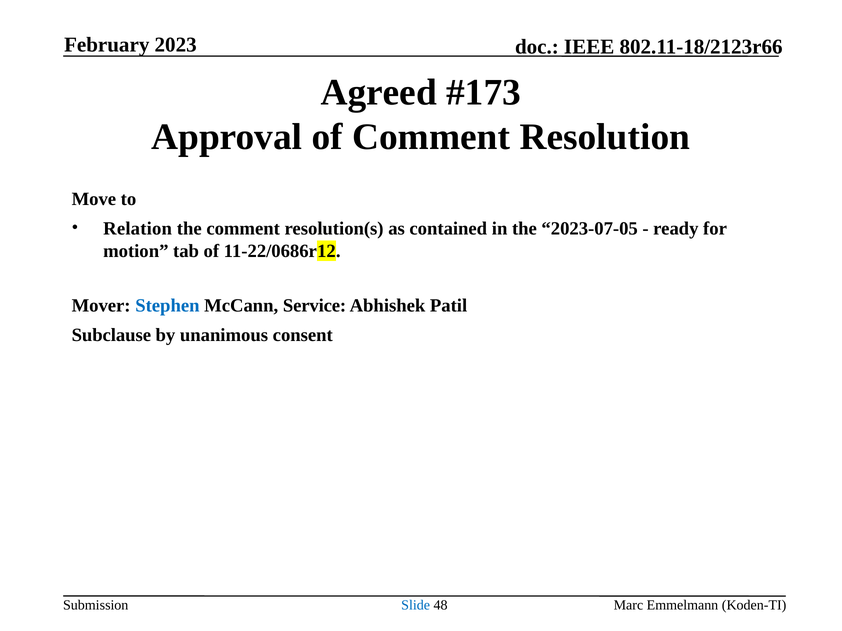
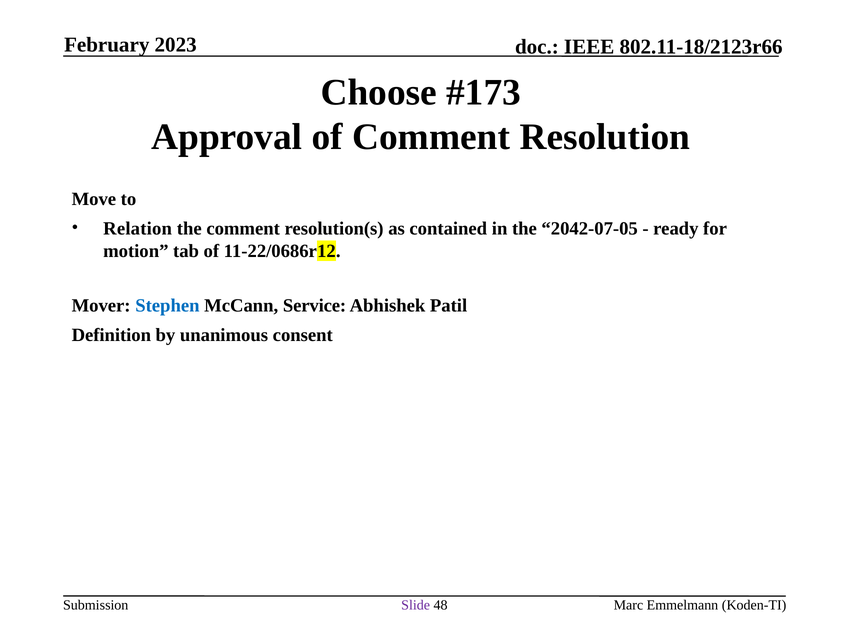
Agreed: Agreed -> Choose
2023-07-05: 2023-07-05 -> 2042-07-05
Subclause: Subclause -> Definition
Slide colour: blue -> purple
